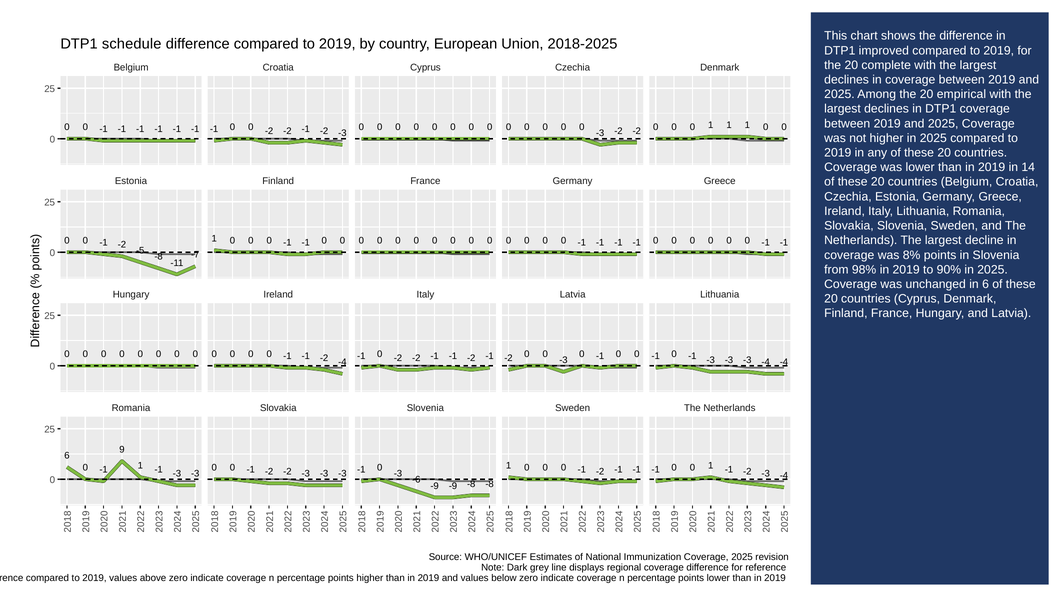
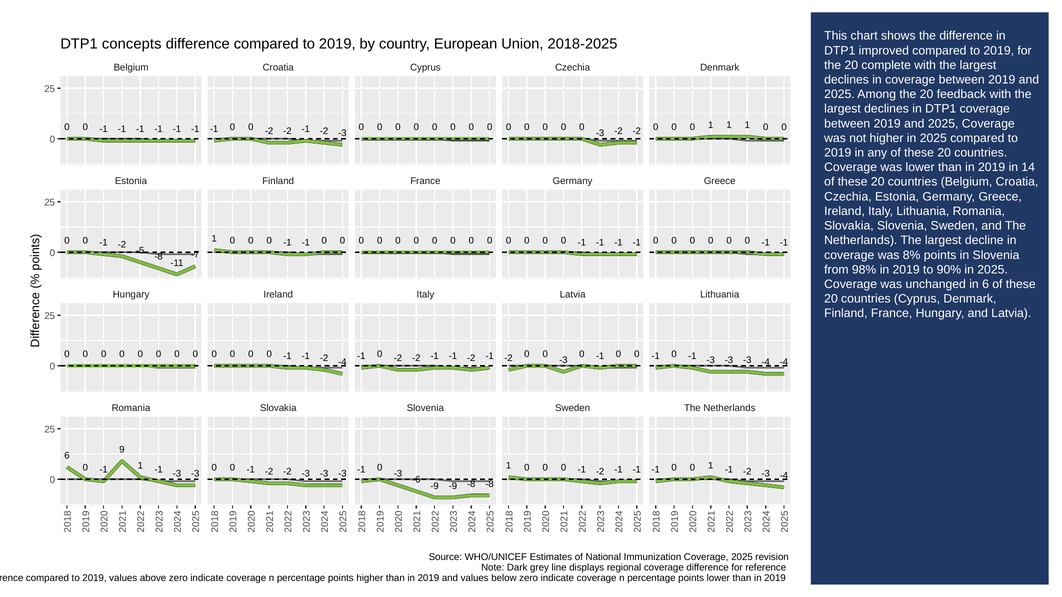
schedule: schedule -> concepts
empirical: empirical -> feedback
